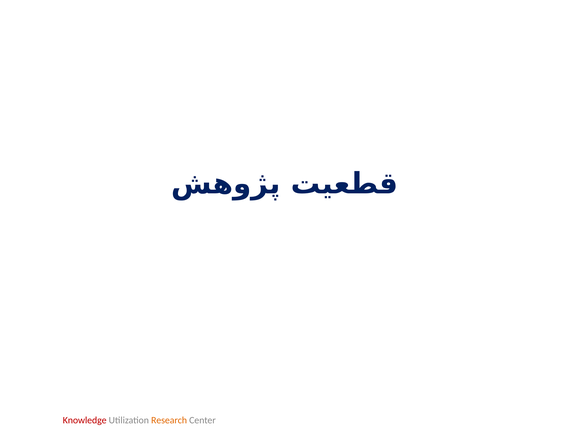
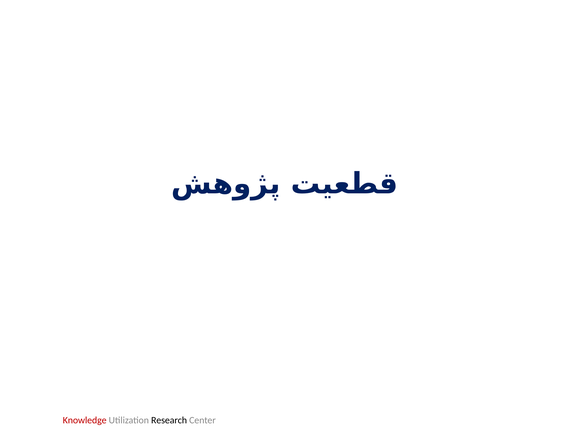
Research colour: orange -> black
